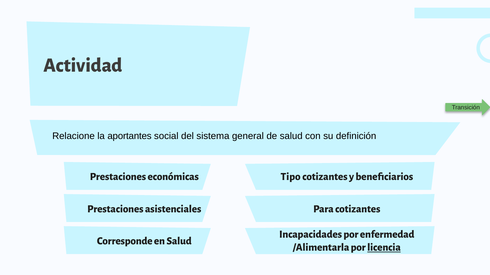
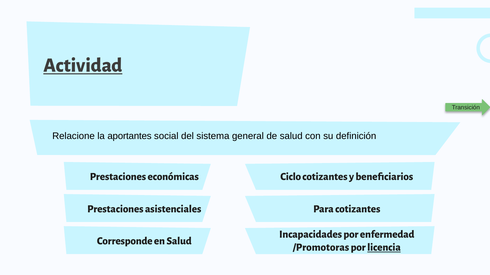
Actividad underline: none -> present
Tipo: Tipo -> Ciclo
/Alimentarla: /Alimentarla -> /Promotoras
